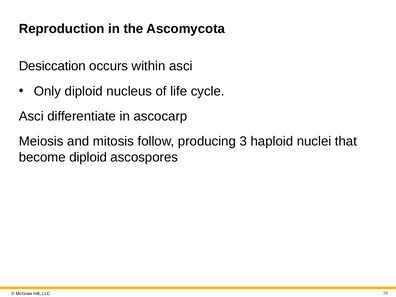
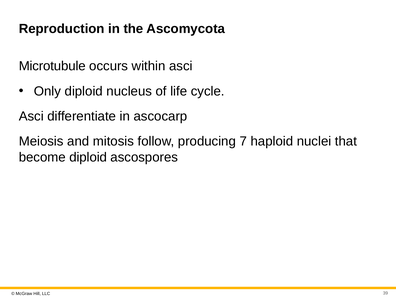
Desiccation: Desiccation -> Microtubule
3: 3 -> 7
